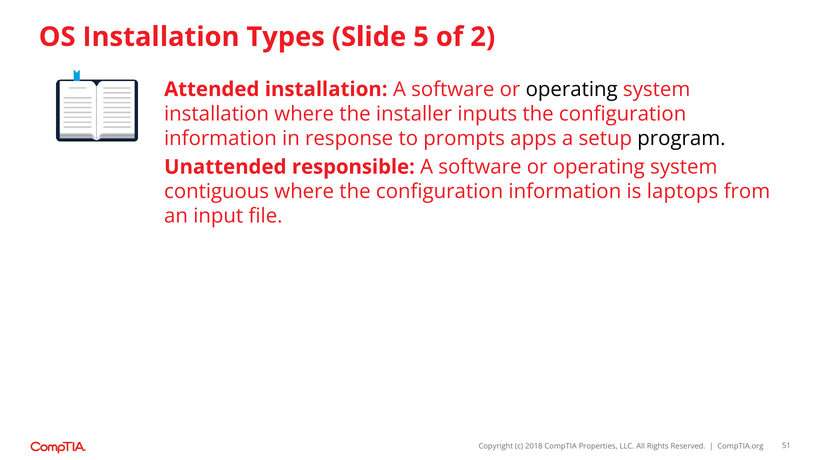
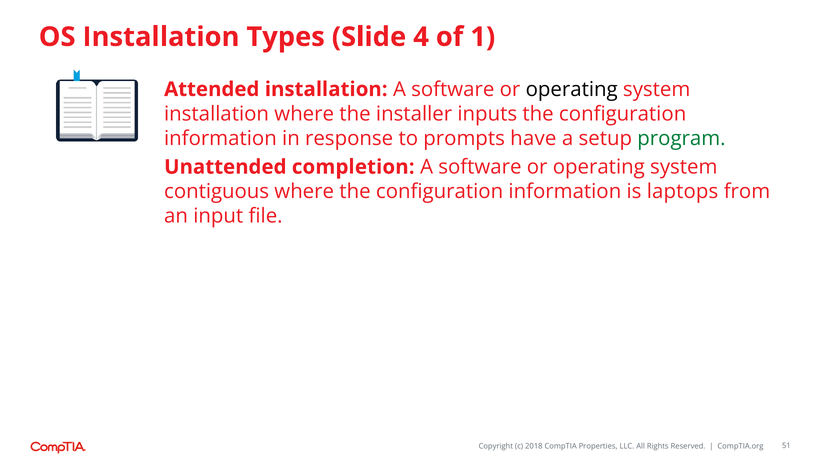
5: 5 -> 4
2: 2 -> 1
apps: apps -> have
program colour: black -> green
responsible: responsible -> completion
